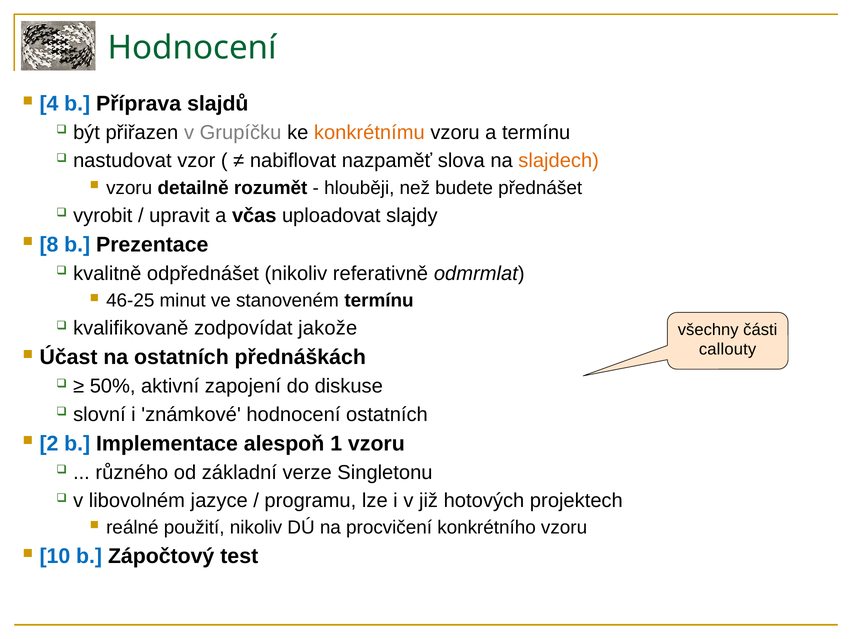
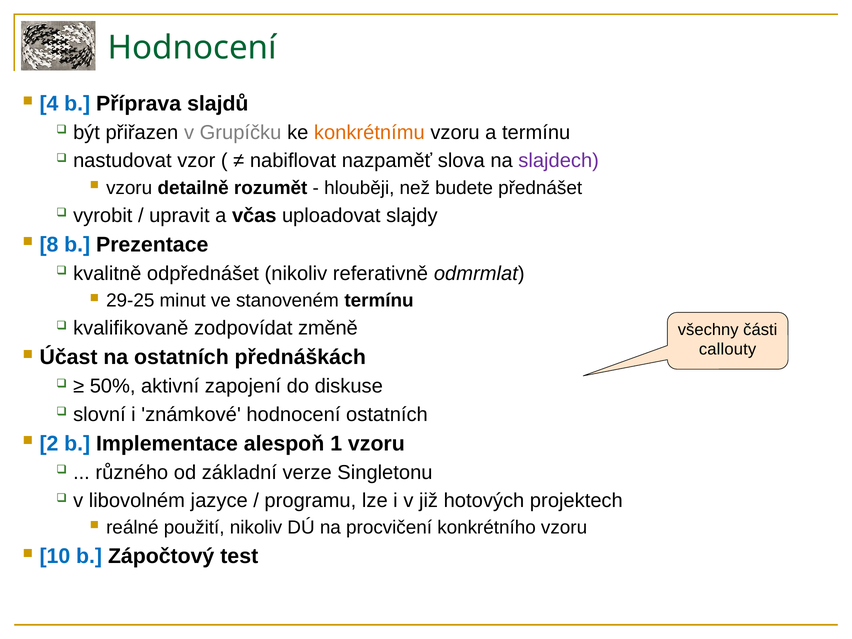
slajdech colour: orange -> purple
46-25: 46-25 -> 29-25
jakože: jakože -> změně
